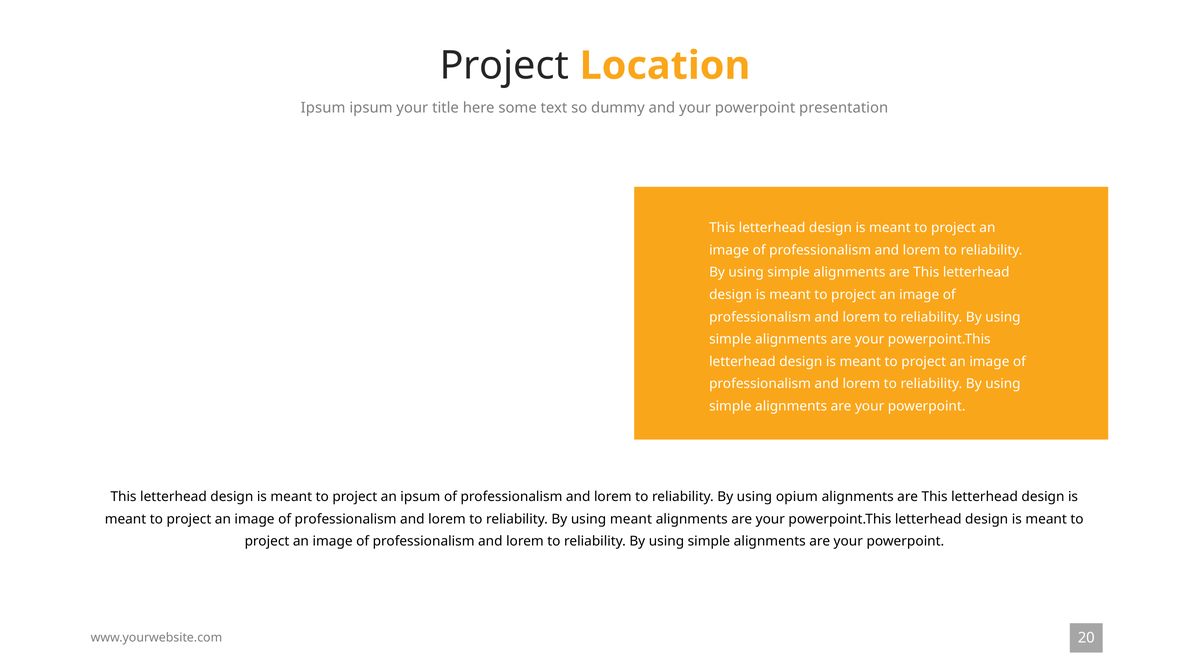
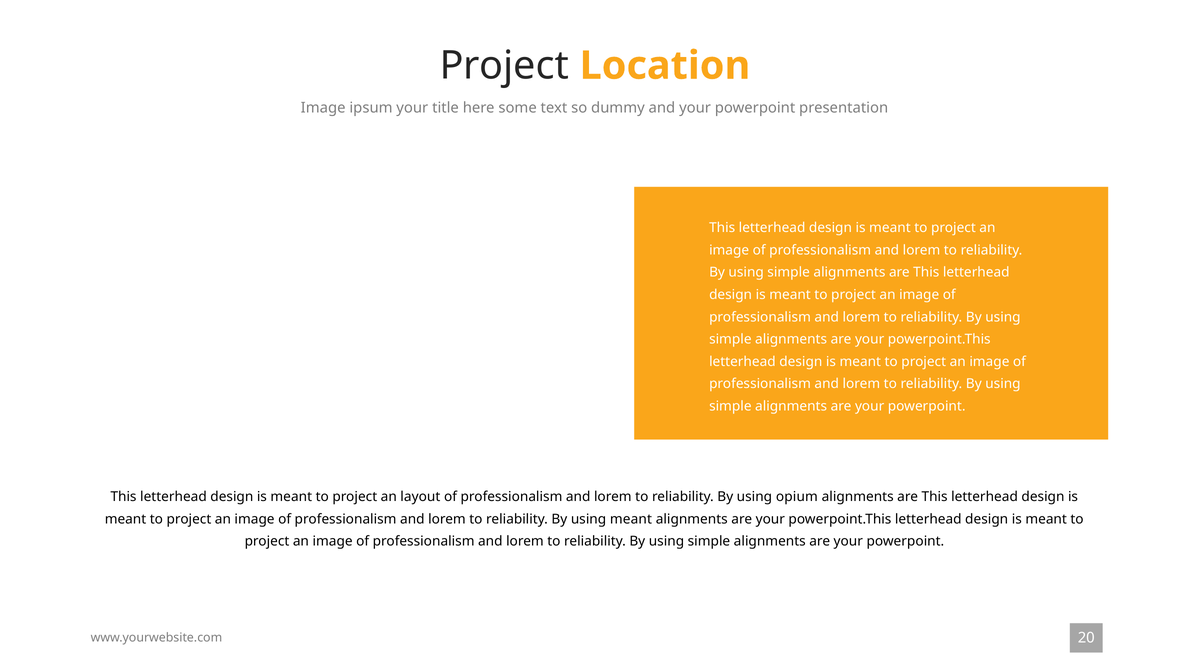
Ipsum at (323, 108): Ipsum -> Image
an ipsum: ipsum -> layout
